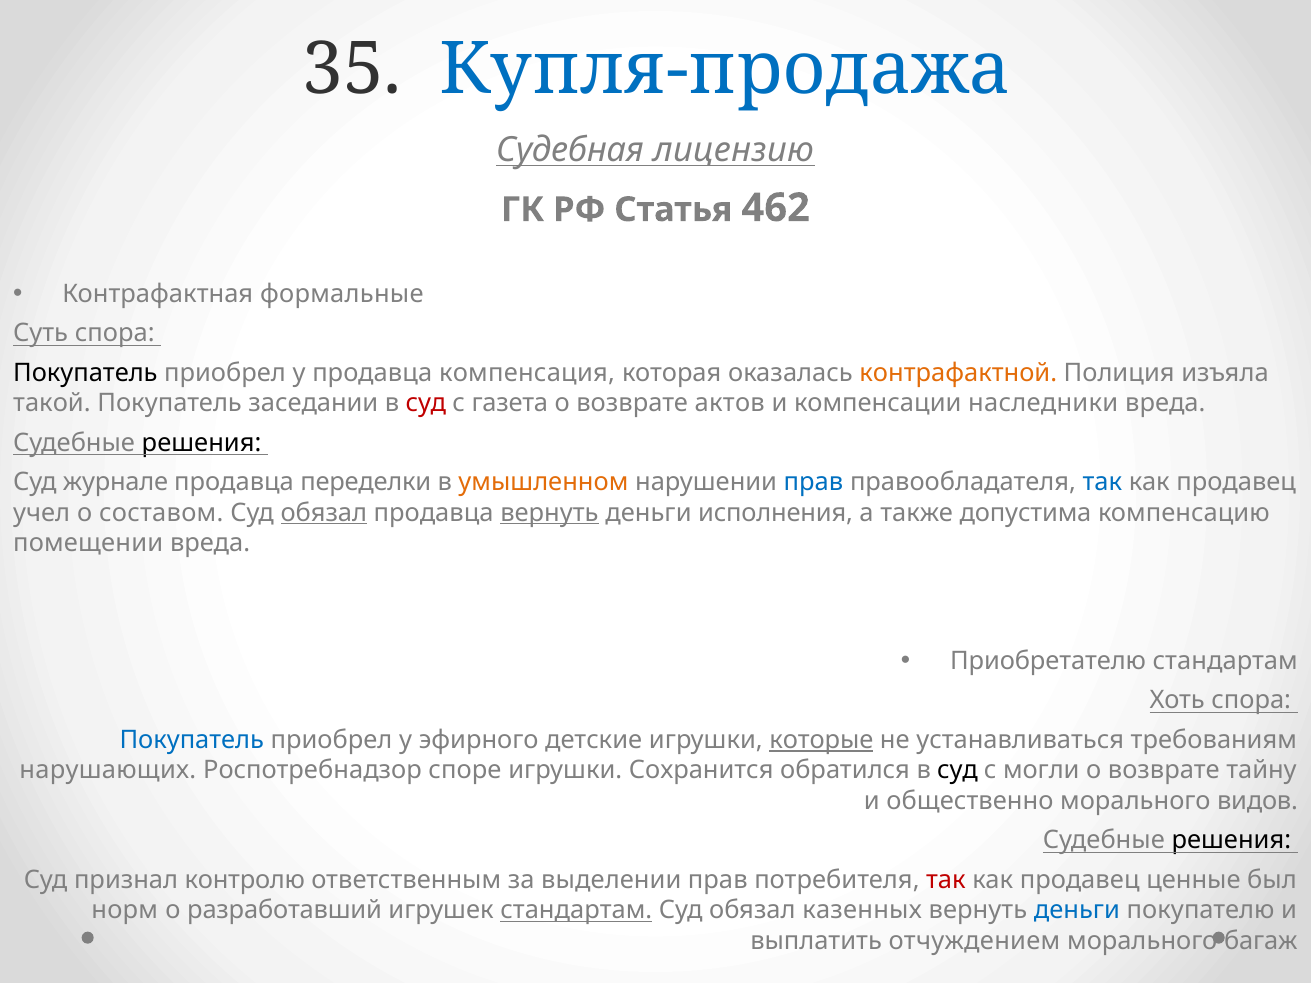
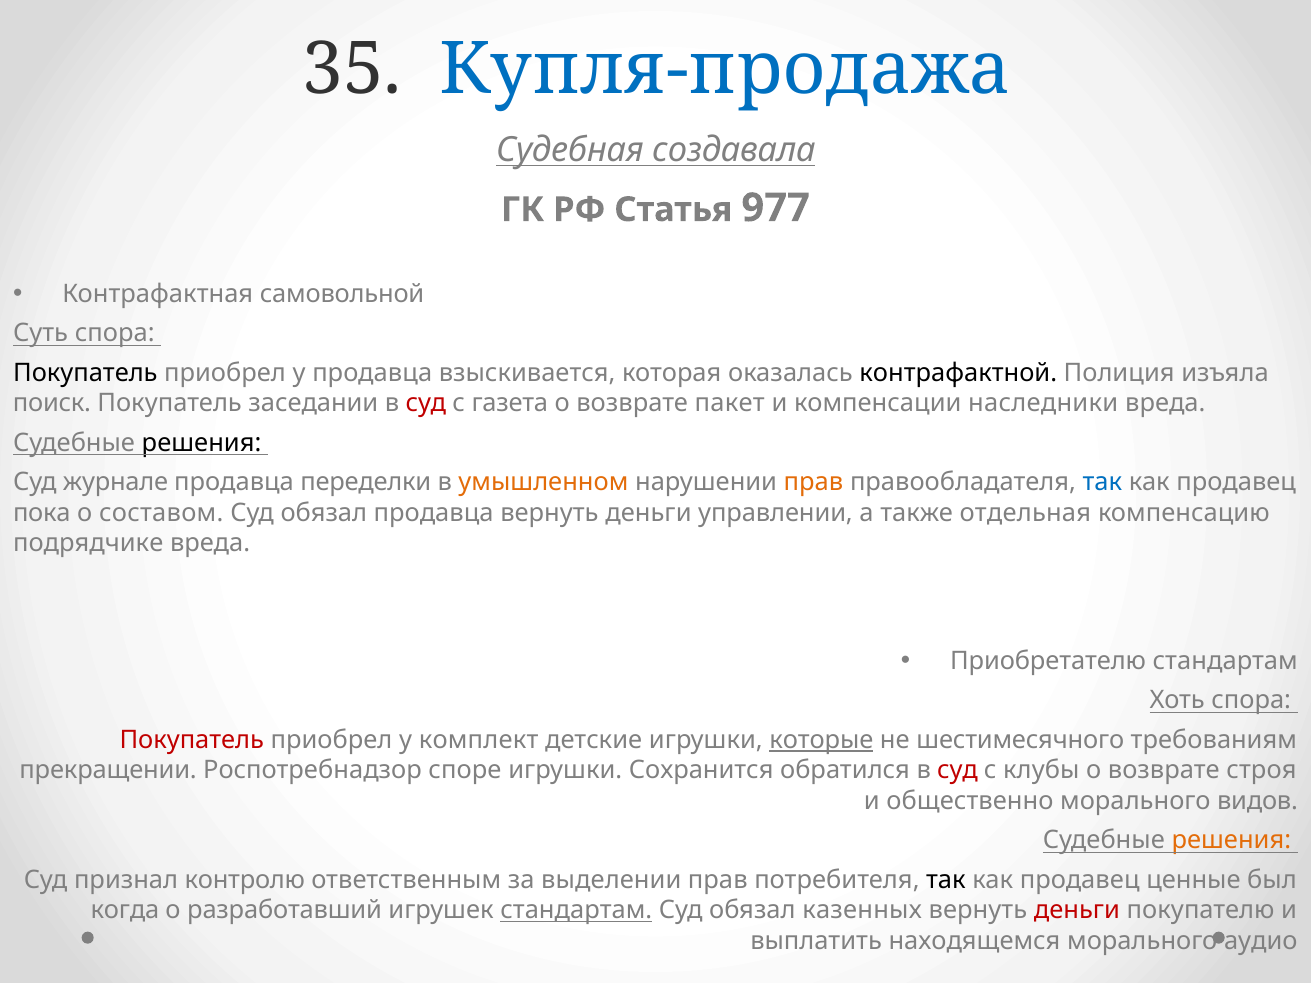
лицензию: лицензию -> создавала
462: 462 -> 977
формальные: формальные -> самовольной
компенсация: компенсация -> взыскивается
контрафактной colour: orange -> black
такой: такой -> поиск
актов: актов -> пакет
прав at (813, 482) colour: blue -> orange
учел: учел -> пока
обязал at (324, 513) underline: present -> none
вернуть at (549, 513) underline: present -> none
исполнения: исполнения -> управлении
допустима: допустима -> отдельная
помещении: помещении -> подрядчике
Покупатель at (192, 740) colour: blue -> red
эфирного: эфирного -> комплект
устанавливаться: устанавливаться -> шестимесячного
нарушающих: нарушающих -> прекращении
суд at (957, 771) colour: black -> red
могли: могли -> клубы
тайну: тайну -> строя
решения at (1231, 841) colour: black -> orange
так at (946, 880) colour: red -> black
норм: норм -> когда
деньги at (1077, 911) colour: blue -> red
отчуждением: отчуждением -> находящемся
багаж: багаж -> аудио
